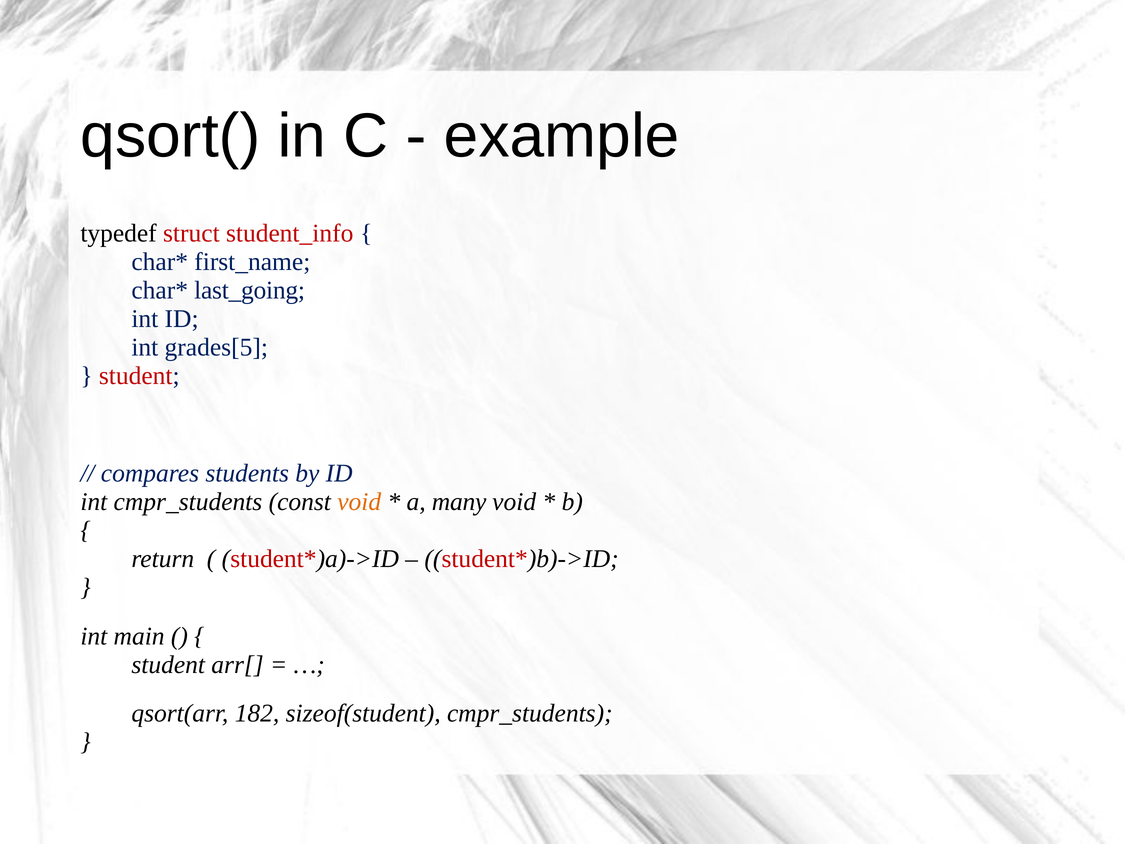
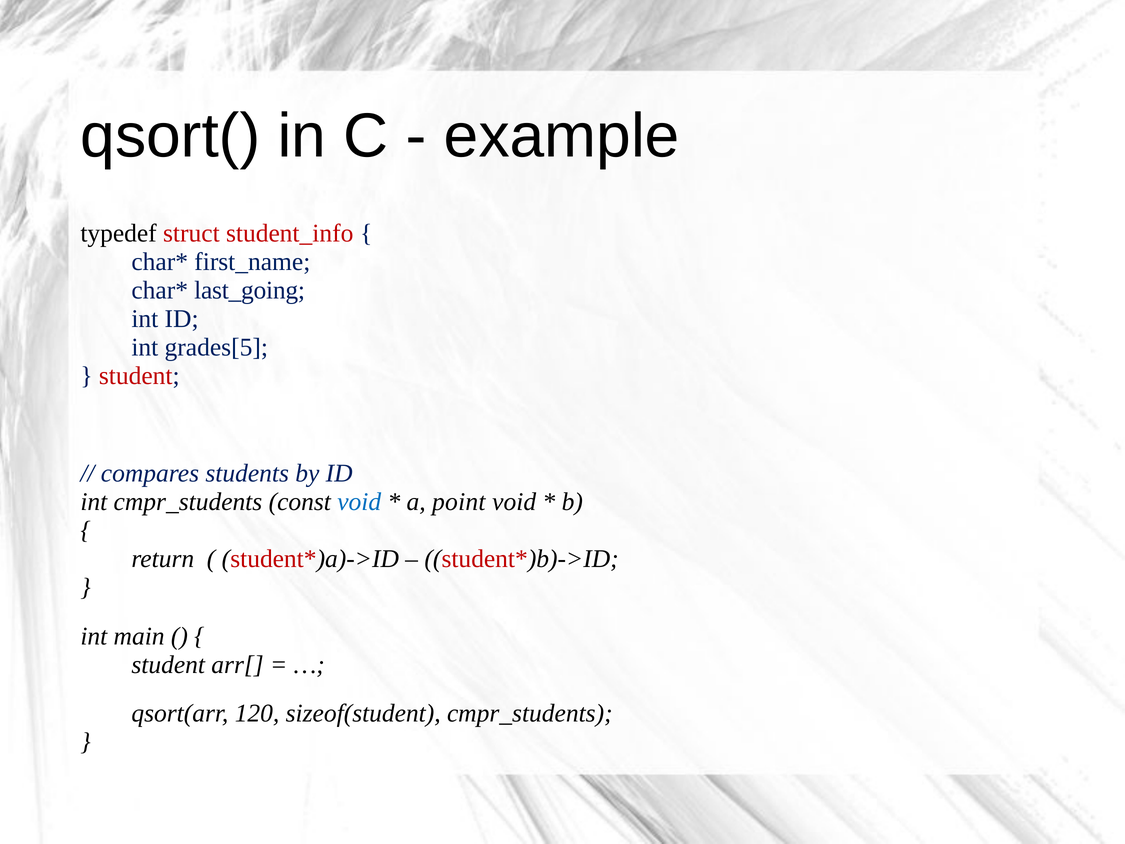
void at (359, 502) colour: orange -> blue
many: many -> point
182: 182 -> 120
